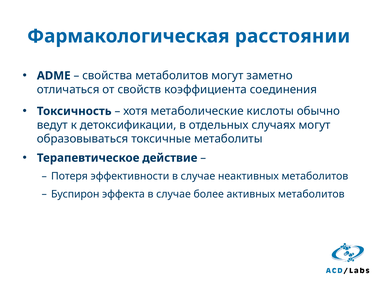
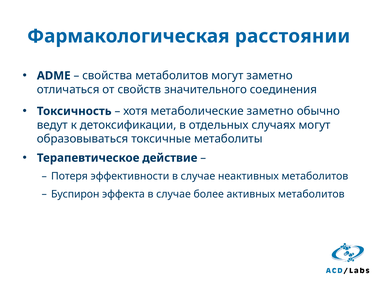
коэффициента: коэффициента -> значительного
метаболические кислоты: кислоты -> заметно
